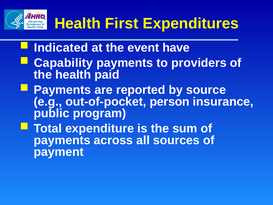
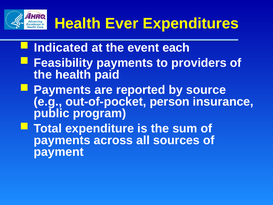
First: First -> Ever
have: have -> each
Capability: Capability -> Feasibility
